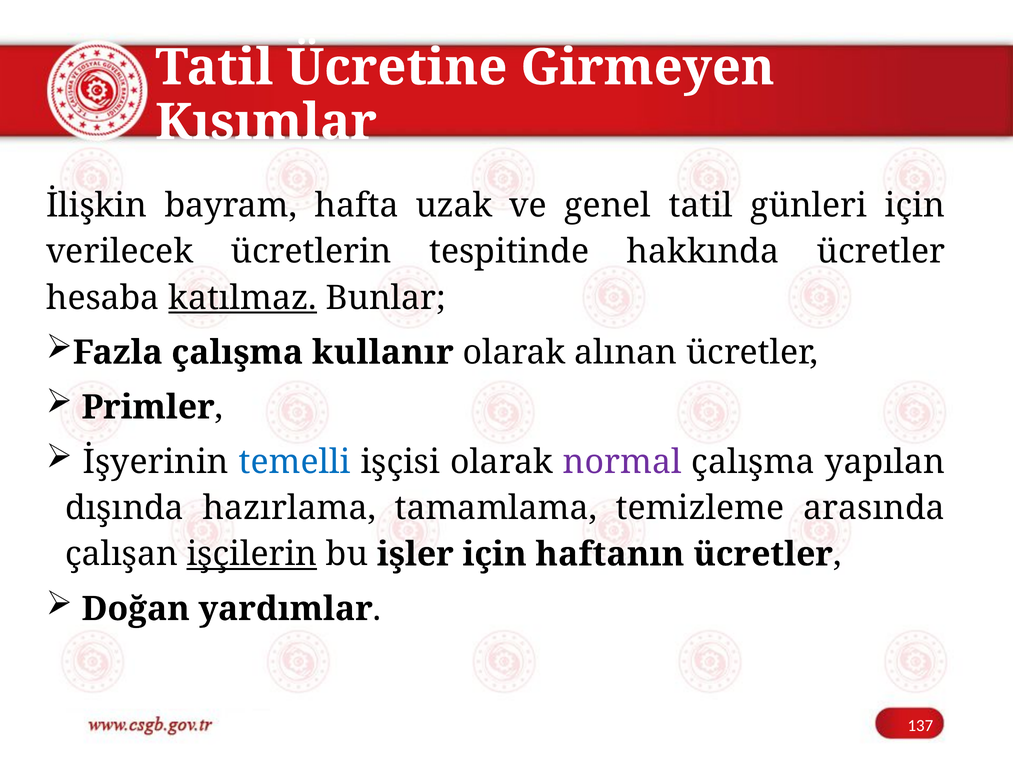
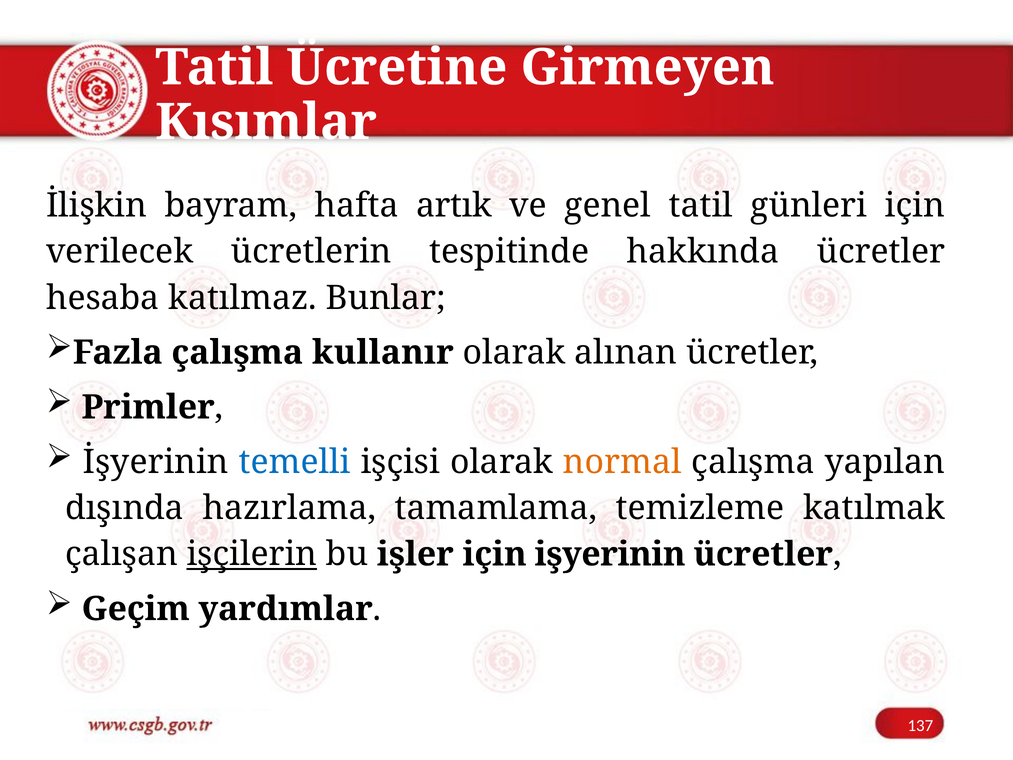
uzak: uzak -> artık
katılmaz underline: present -> none
normal colour: purple -> orange
arasında: arasında -> katılmak
haftanın: haftanın -> işyerinin
Doğan: Doğan -> Geçim
